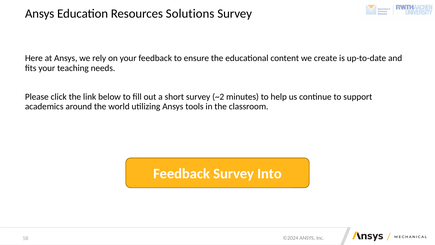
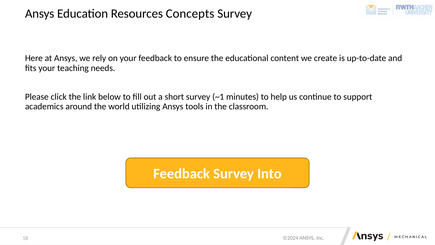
Solutions: Solutions -> Concepts
~2: ~2 -> ~1
